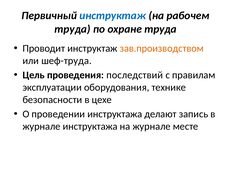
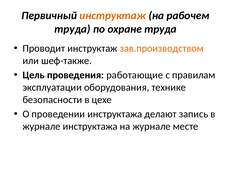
инструктаж at (113, 16) colour: blue -> orange
шеф-труда: шеф-труда -> шеф-также
последствий: последствий -> работающие
